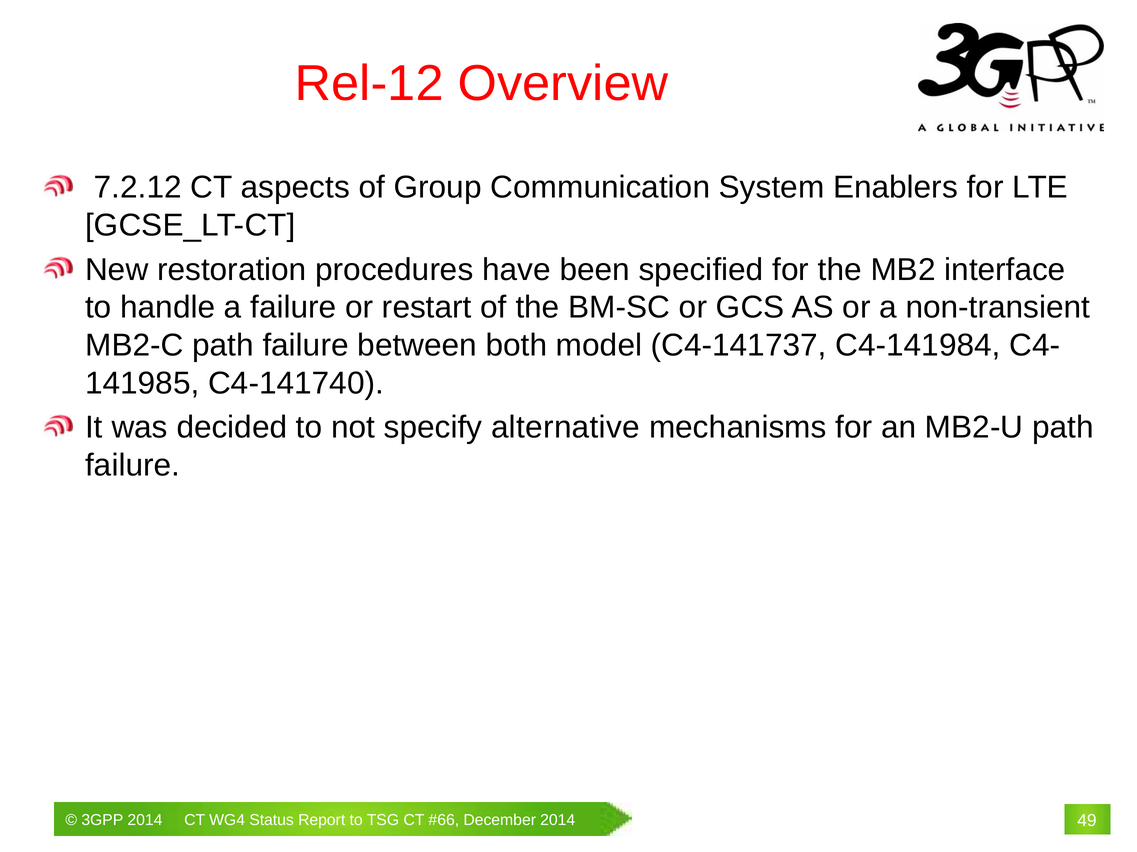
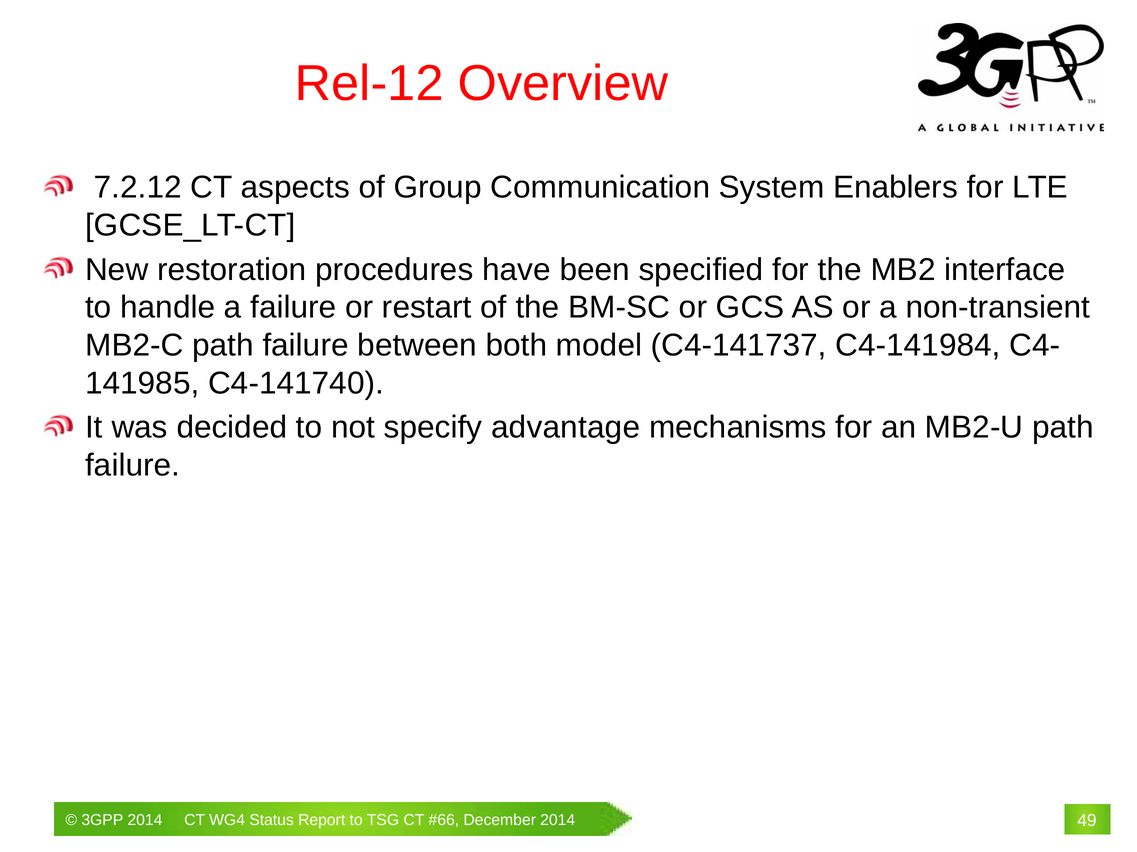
alternative: alternative -> advantage
